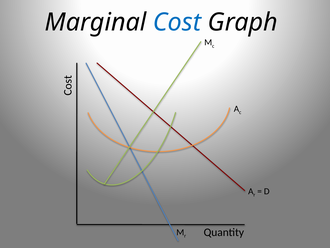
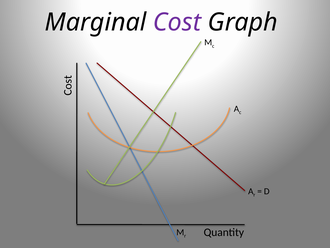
Cost colour: blue -> purple
